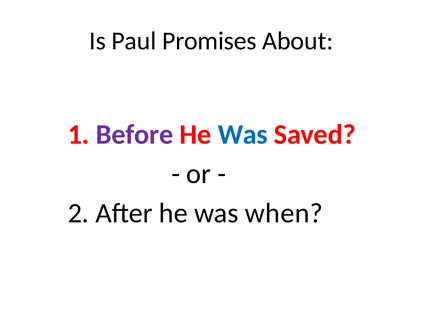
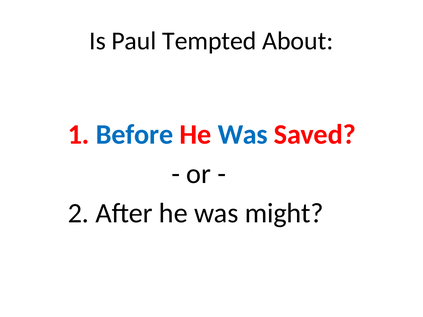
Promises: Promises -> Tempted
Before colour: purple -> blue
when: when -> might
